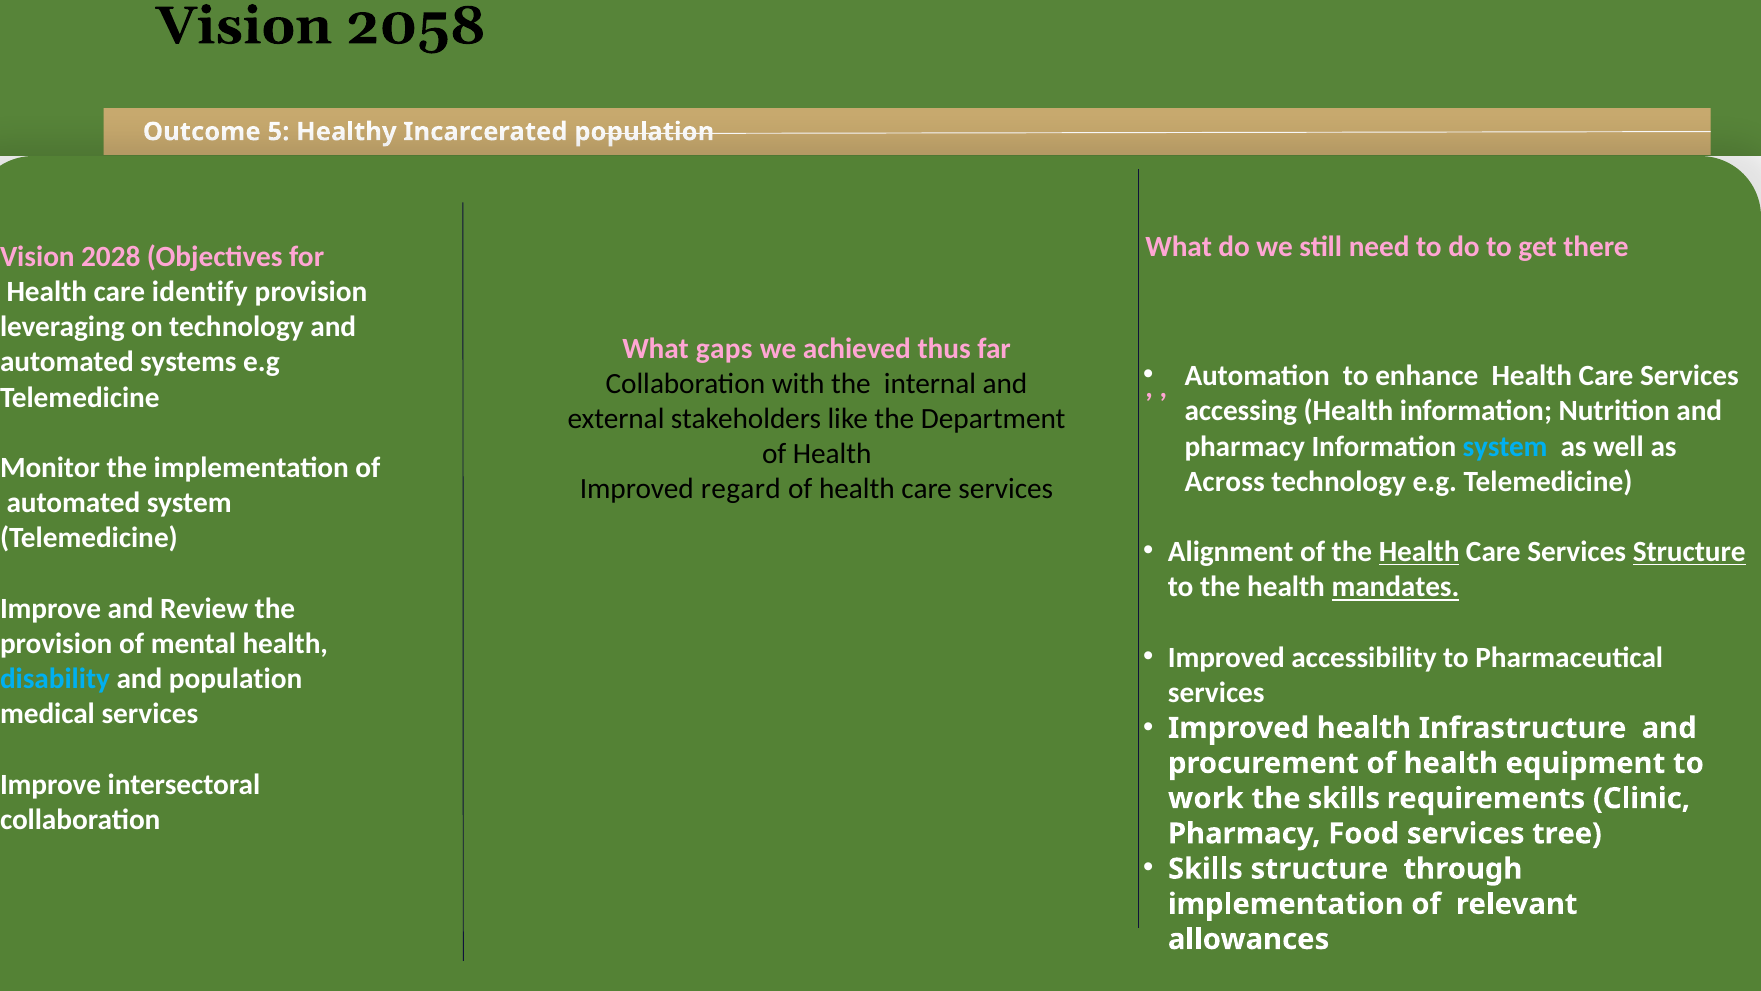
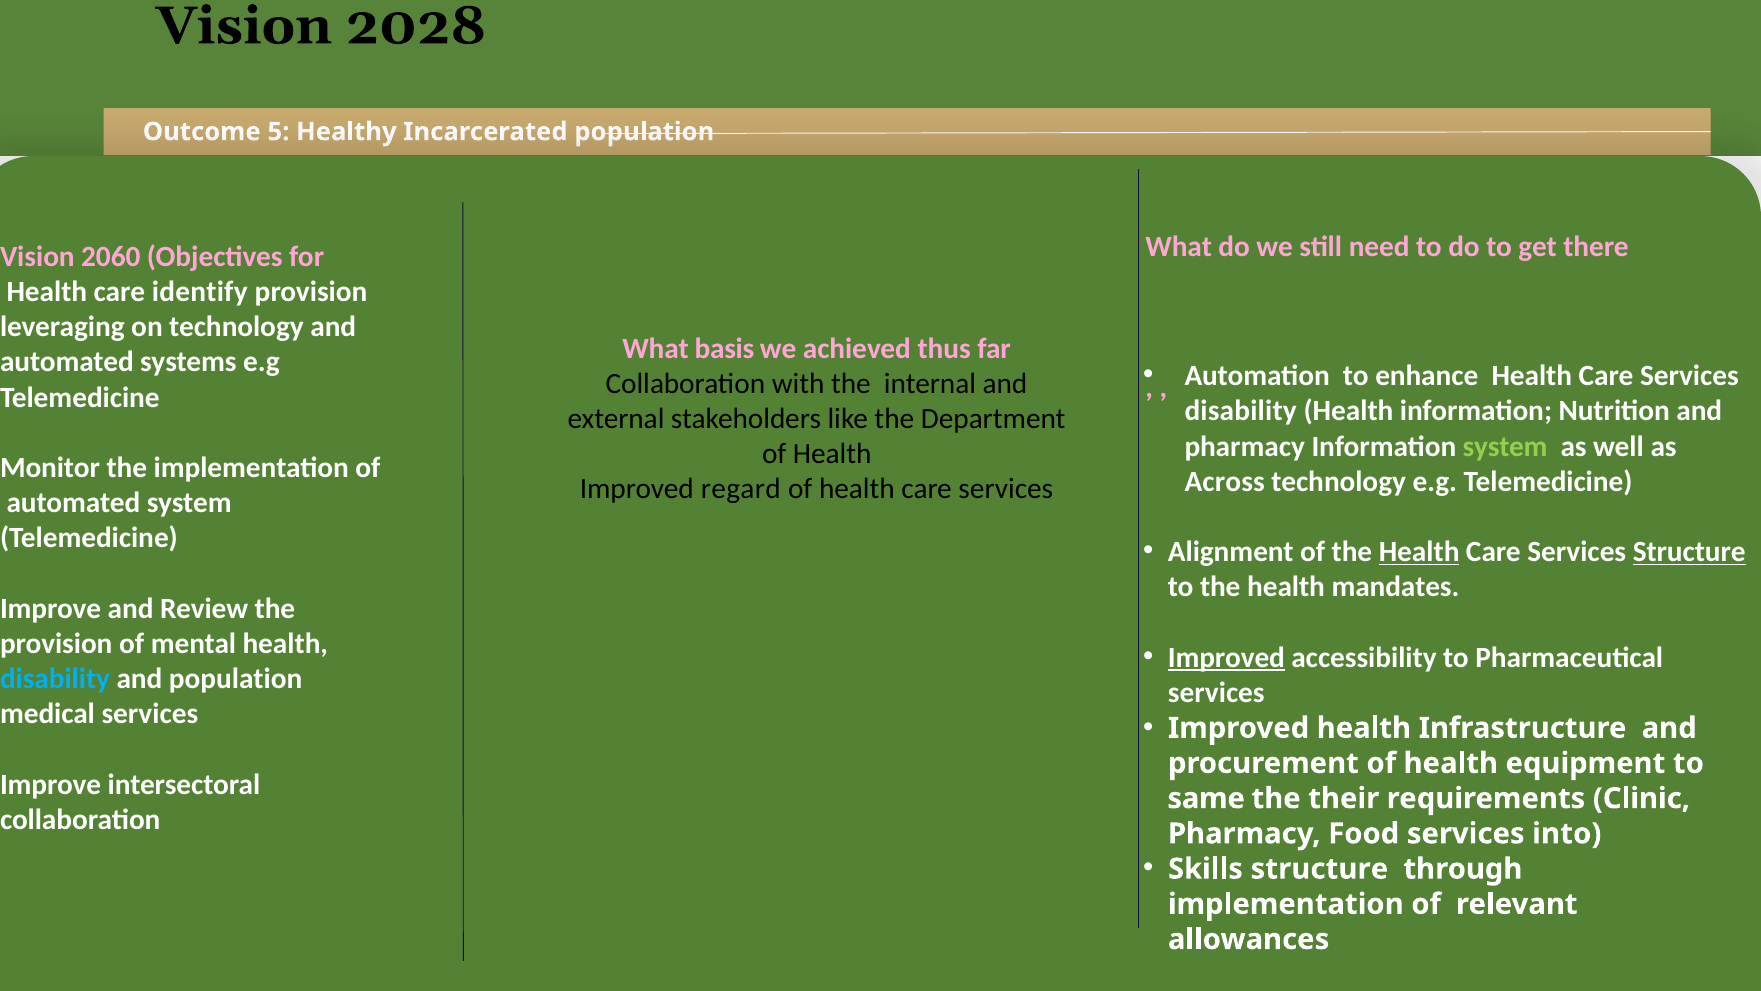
2058: 2058 -> 2028
2028: 2028 -> 2060
gaps: gaps -> basis
accessing at (1241, 411): accessing -> disability
system at (1505, 446) colour: light blue -> light green
mandates underline: present -> none
Improved at (1226, 657) underline: none -> present
work: work -> same
the skills: skills -> their
tree: tree -> into
